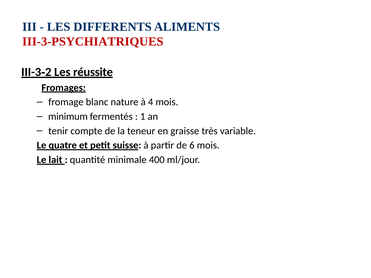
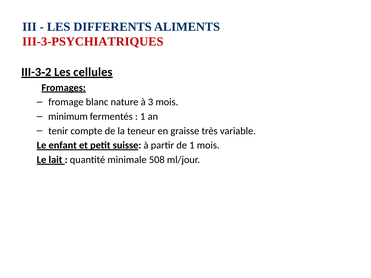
réussite: réussite -> cellules
4: 4 -> 3
quatre: quatre -> enfant
de 6: 6 -> 1
400: 400 -> 508
